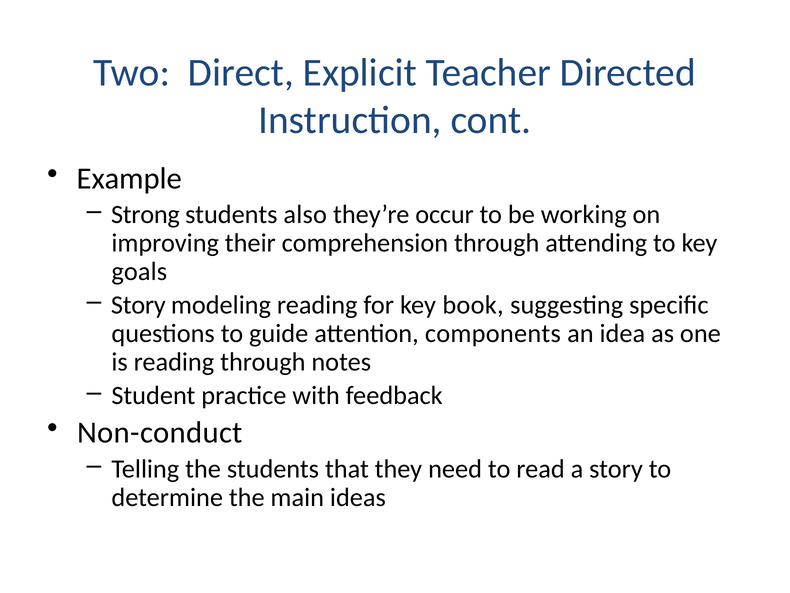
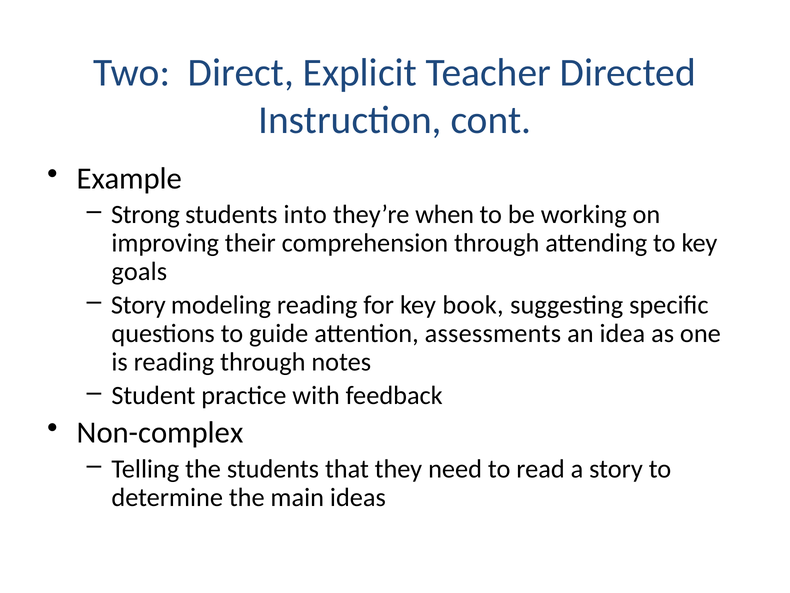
also: also -> into
occur: occur -> when
components: components -> assessments
Non-conduct: Non-conduct -> Non-complex
